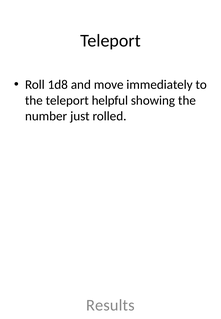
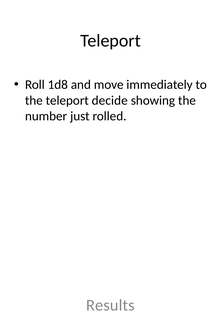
helpful: helpful -> decide
